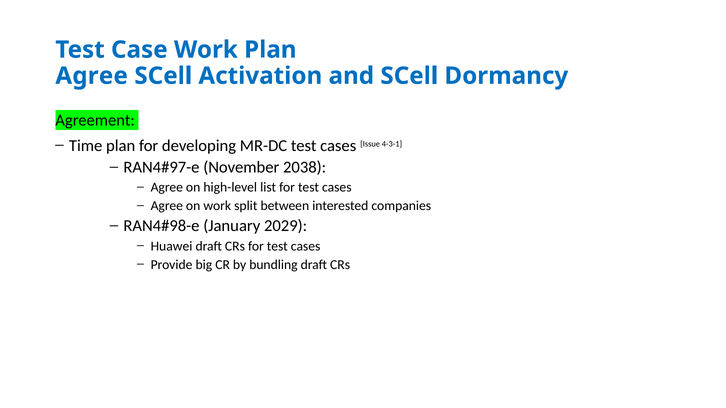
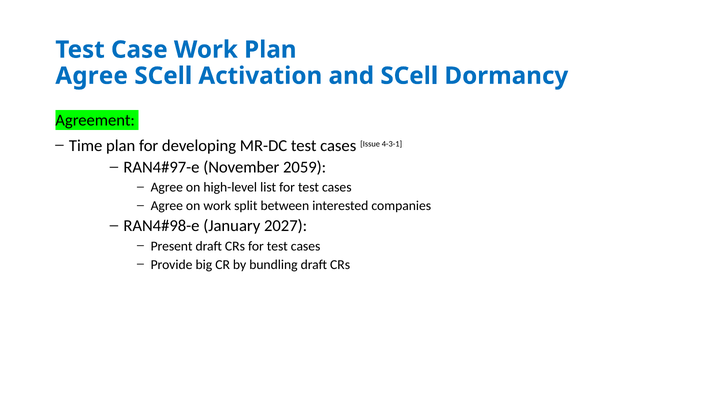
2038: 2038 -> 2059
2029: 2029 -> 2027
Huawei: Huawei -> Present
